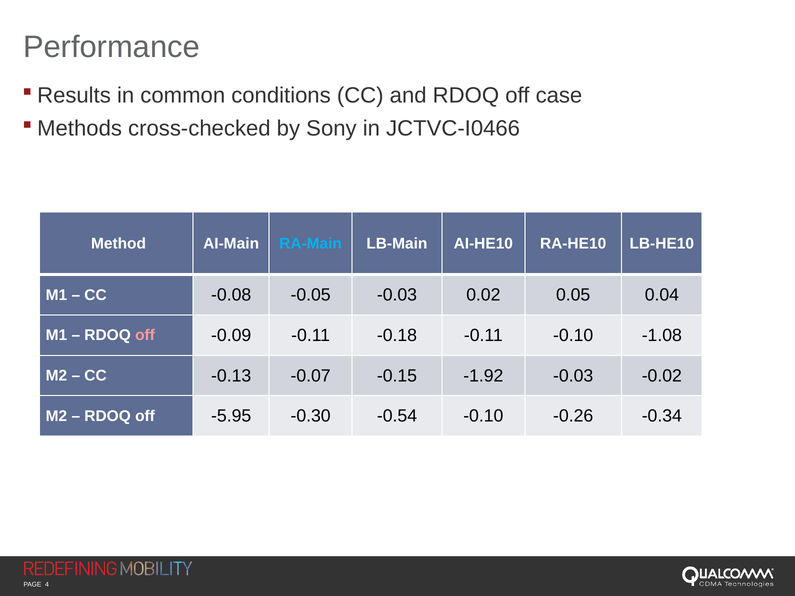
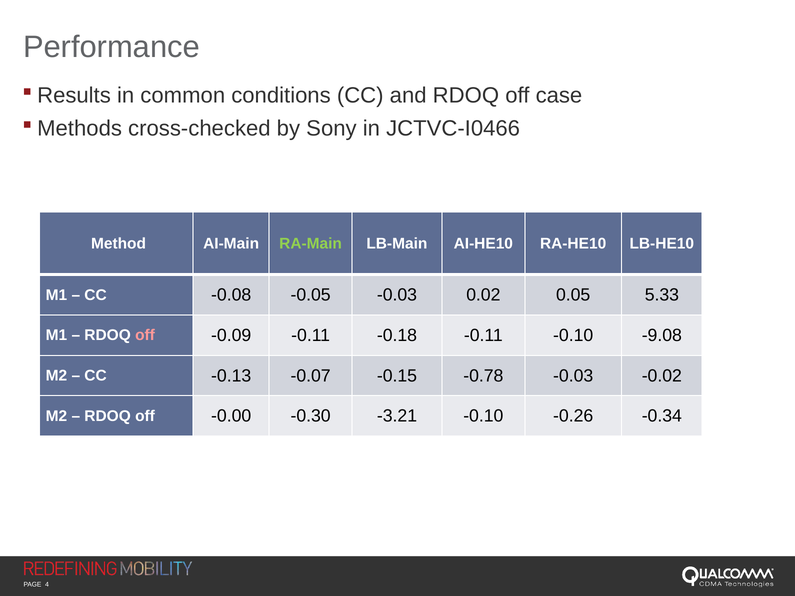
RA-Main colour: light blue -> light green
0.04: 0.04 -> 5.33
-1.08: -1.08 -> -9.08
-1.92: -1.92 -> -0.78
-5.95: -5.95 -> -0.00
-0.54: -0.54 -> -3.21
